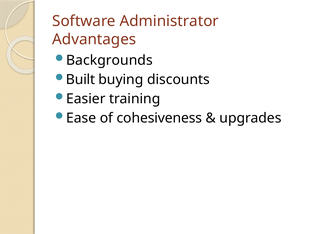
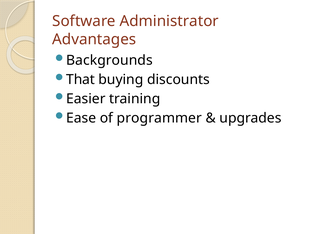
Built: Built -> That
cohesiveness: cohesiveness -> programmer
